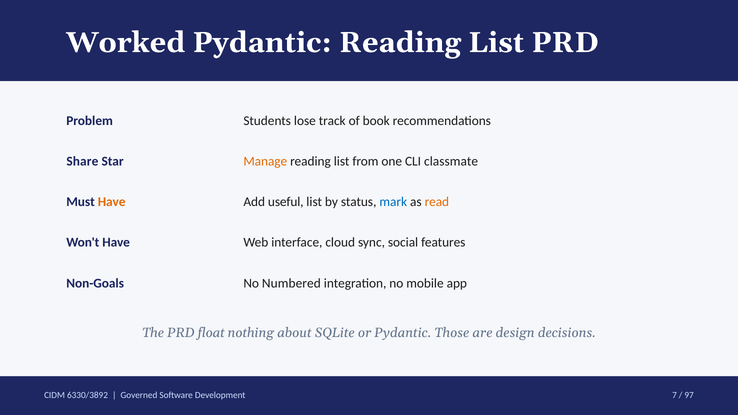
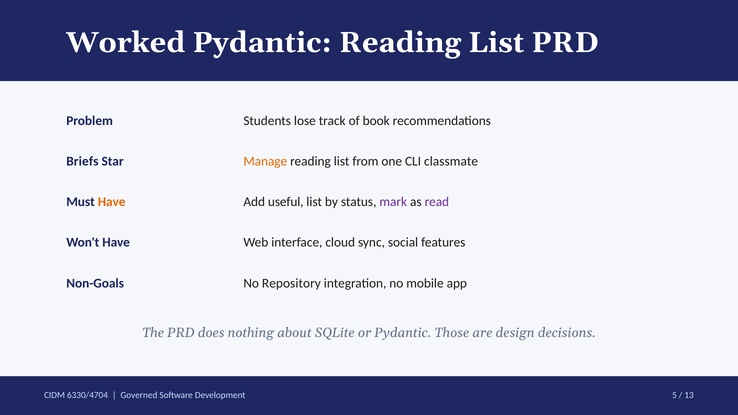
Share: Share -> Briefs
mark colour: blue -> purple
read colour: orange -> purple
Numbered: Numbered -> Repository
float: float -> does
6330/3892: 6330/3892 -> 6330/4704
7: 7 -> 5
97: 97 -> 13
